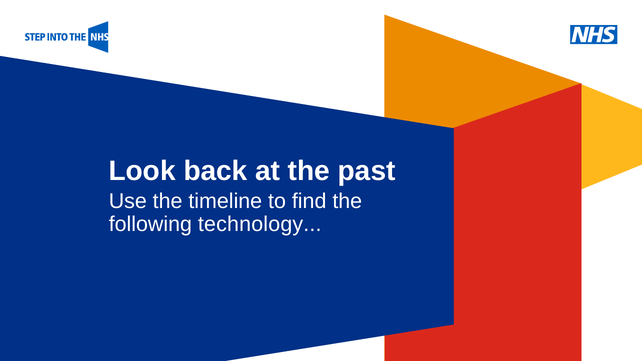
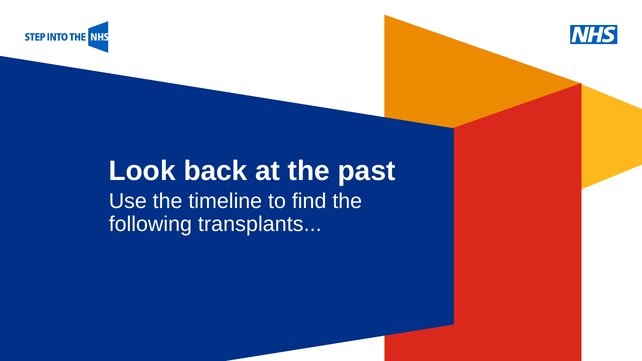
technology: technology -> transplants
